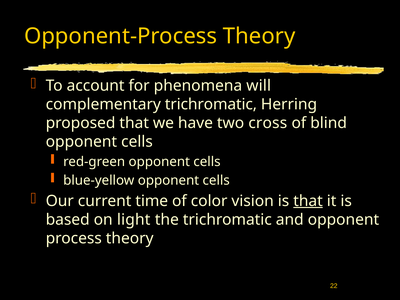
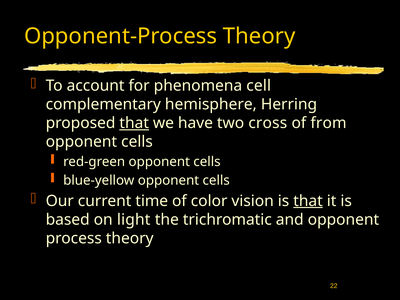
will: will -> cell
complementary trichromatic: trichromatic -> hemisphere
that at (134, 123) underline: none -> present
blind: blind -> from
